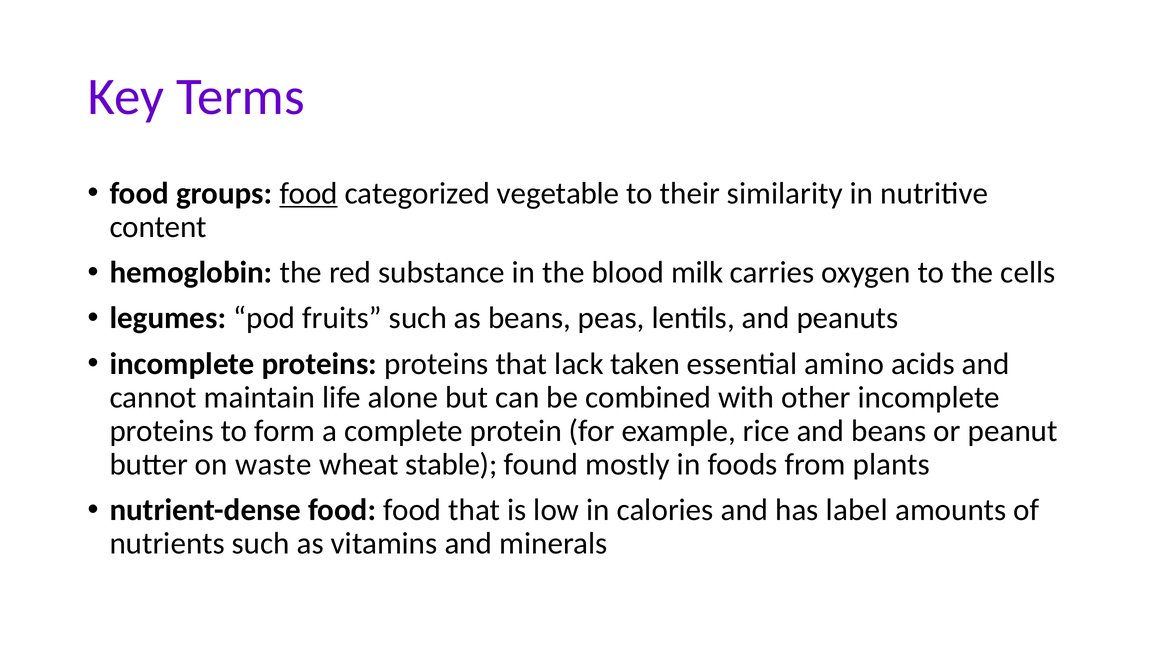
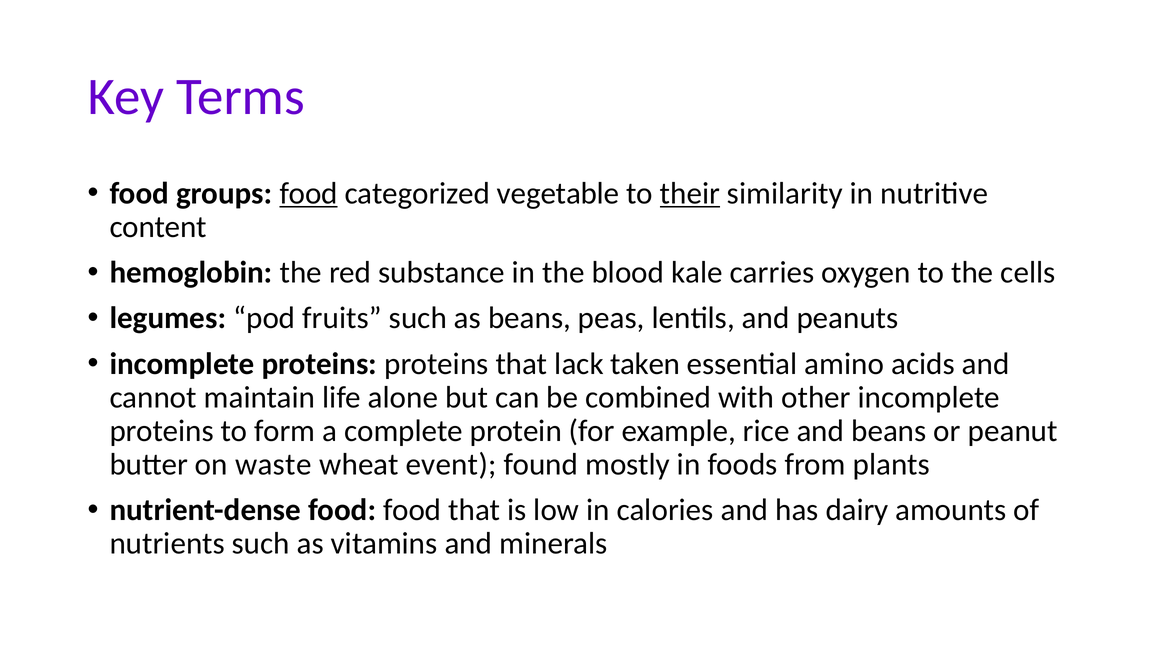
their underline: none -> present
milk: milk -> kale
stable: stable -> event
label: label -> dairy
